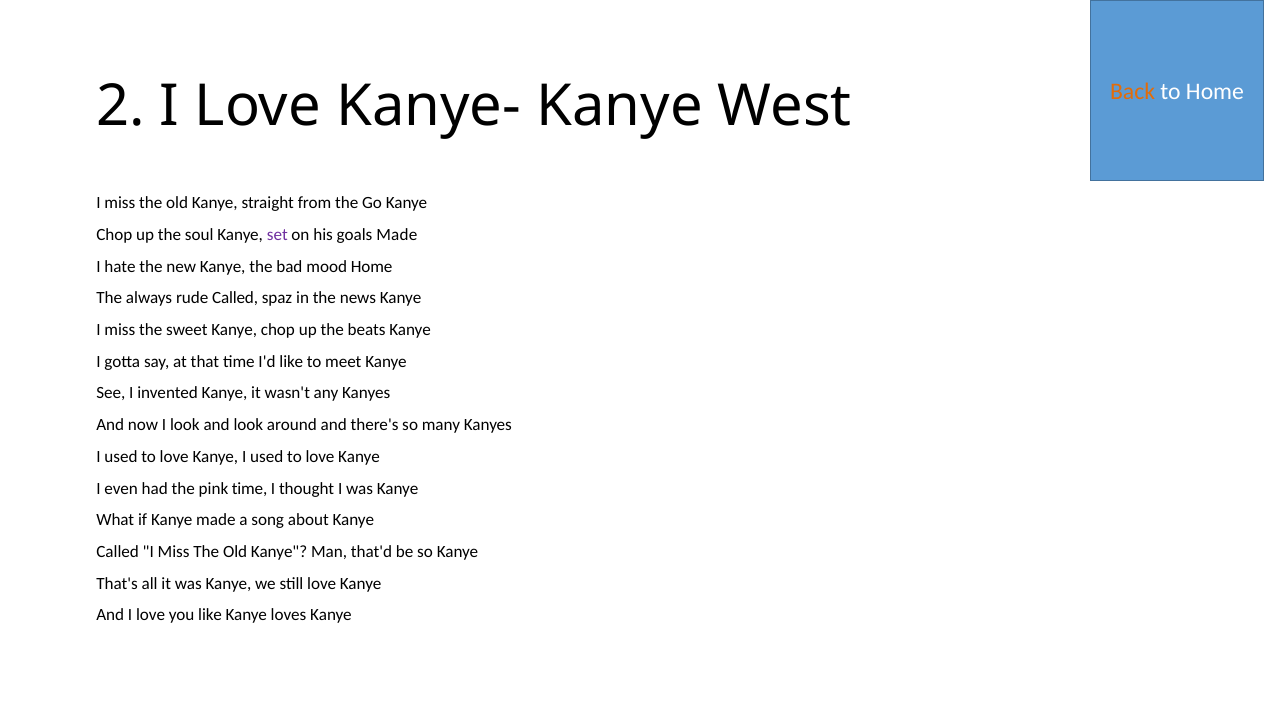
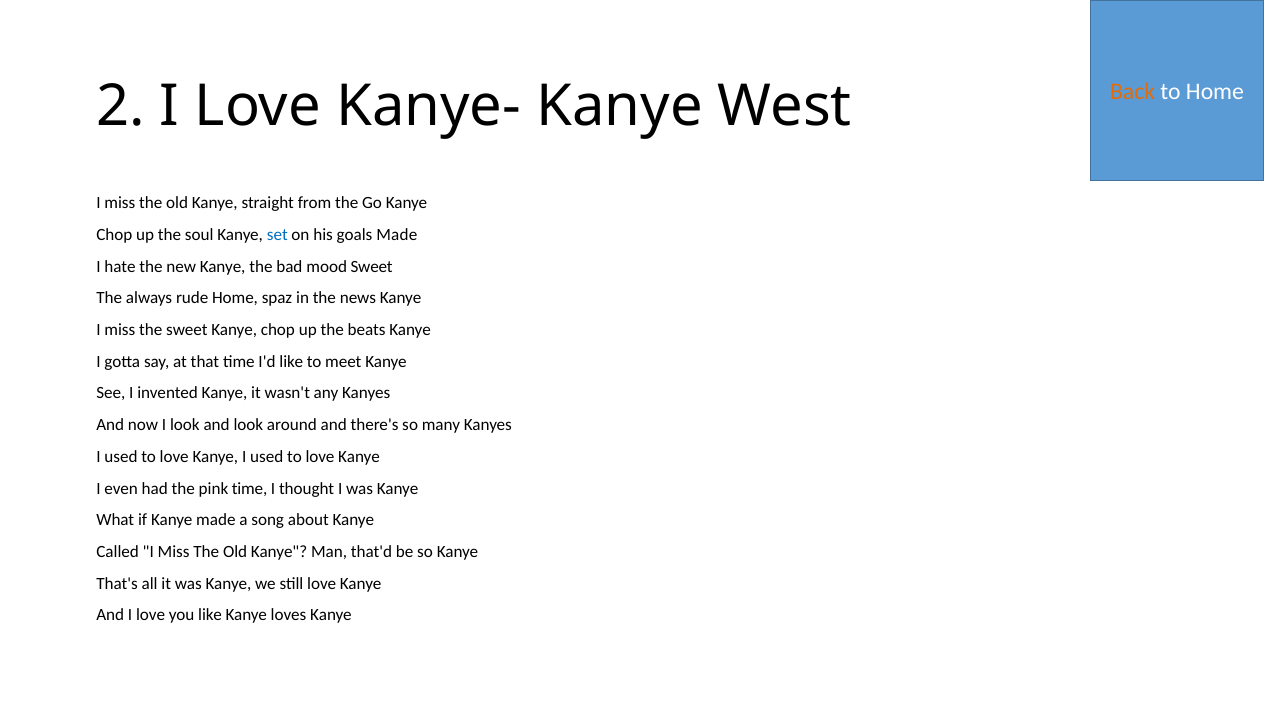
set colour: purple -> blue
mood Home: Home -> Sweet
rude Called: Called -> Home
